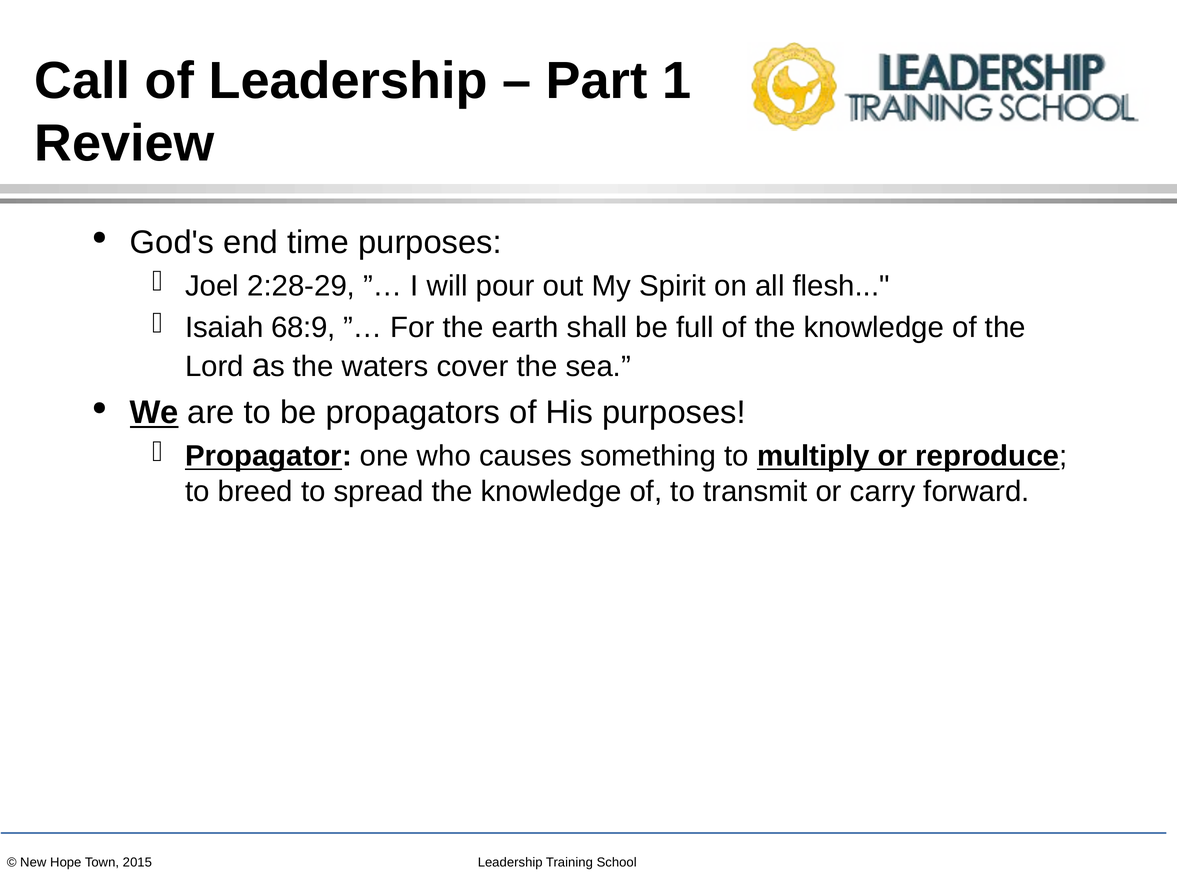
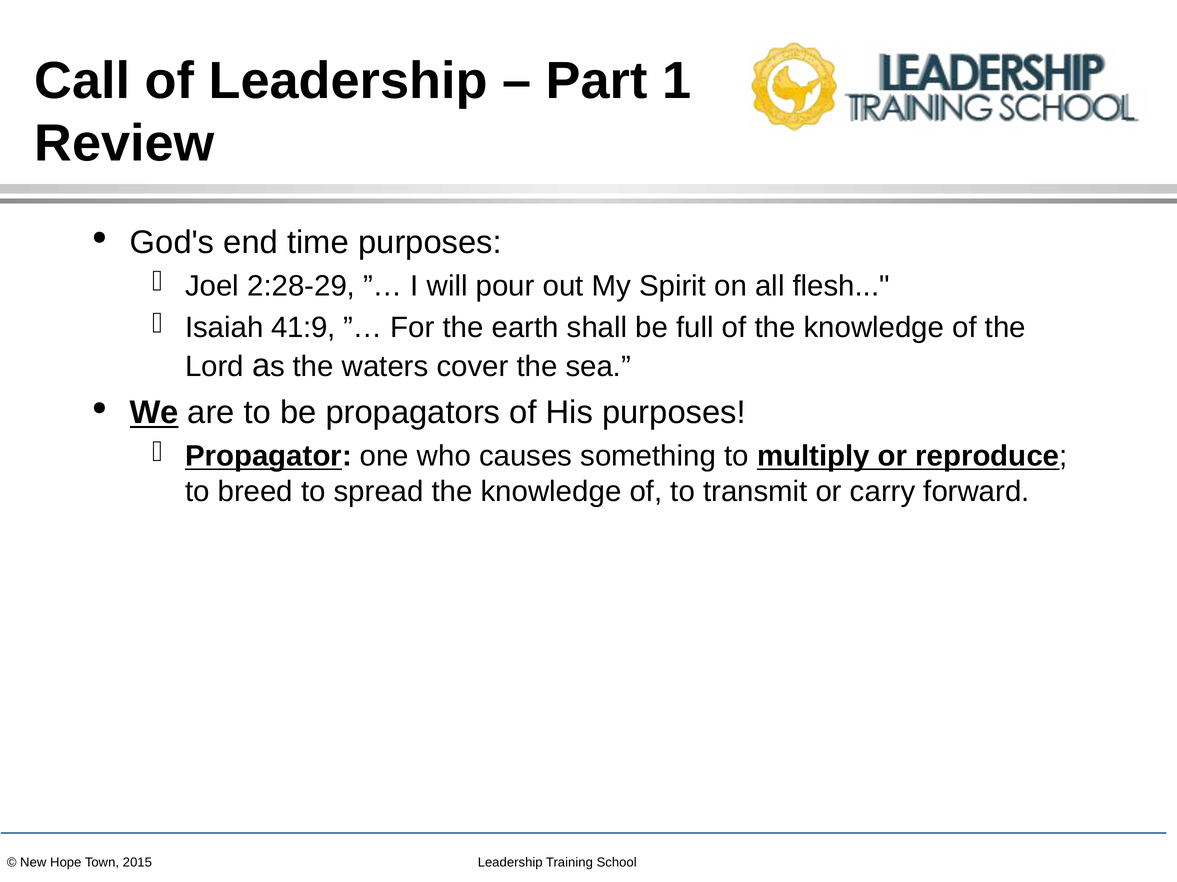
68:9: 68:9 -> 41:9
